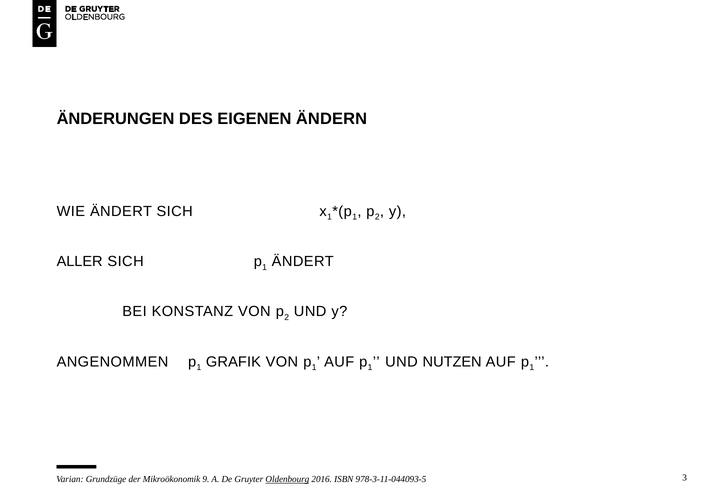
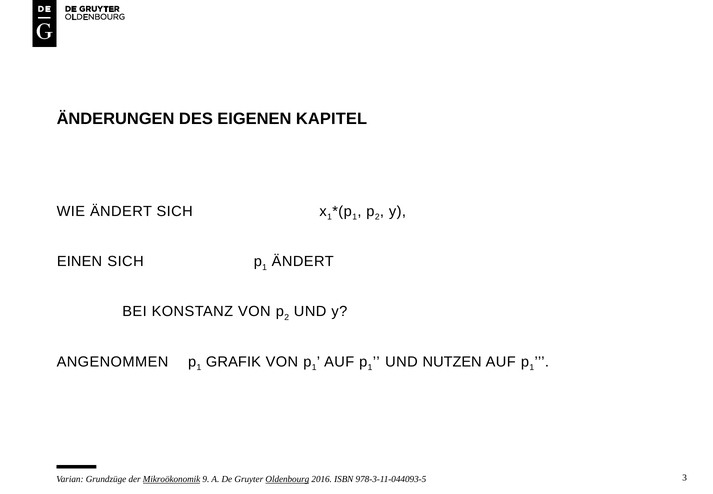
ÄNDERN: ÄNDERN -> KAPITEL
ALLER: ALLER -> EINEN
Mikroökonomik underline: none -> present
